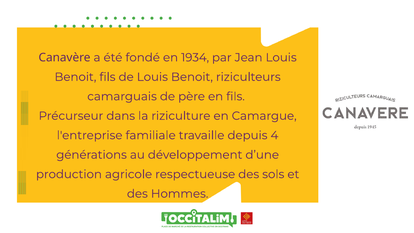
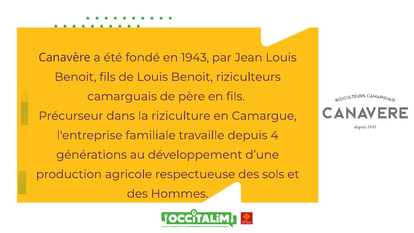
1934: 1934 -> 1943
